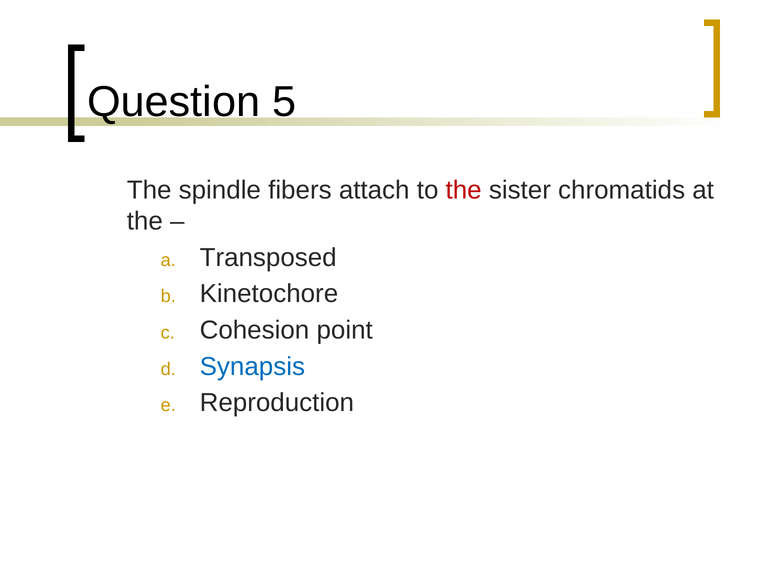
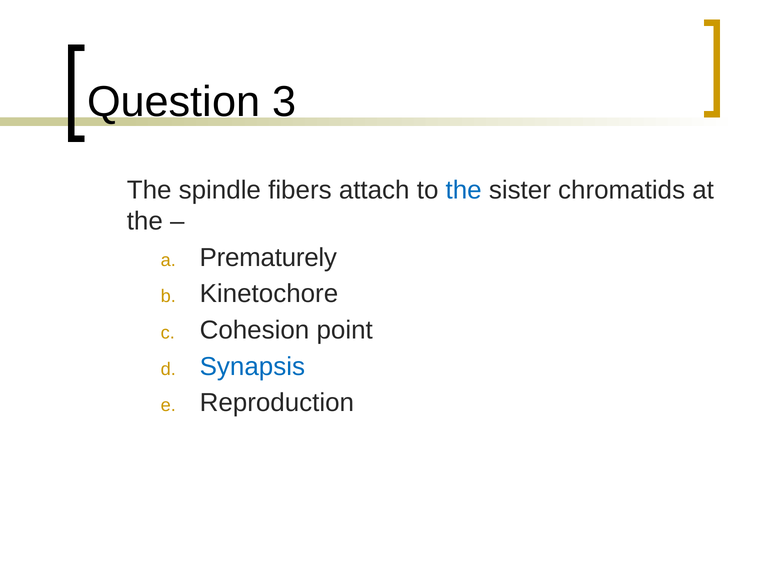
5: 5 -> 3
the at (464, 190) colour: red -> blue
Transposed: Transposed -> Prematurely
